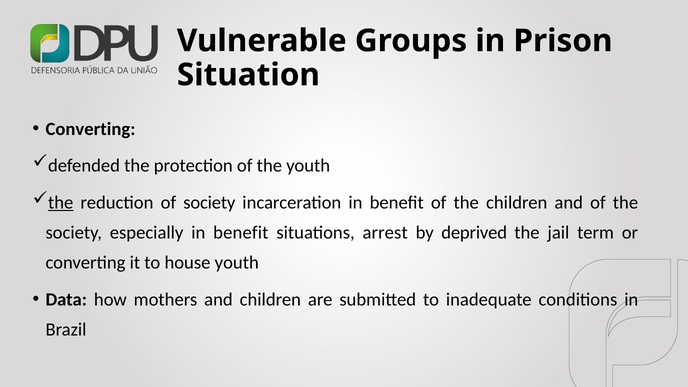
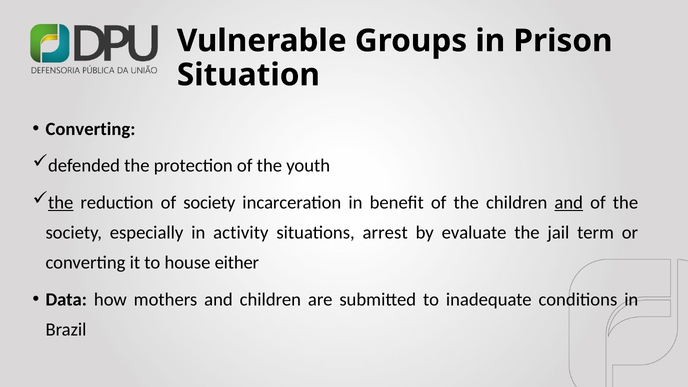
and at (569, 202) underline: none -> present
especially in benefit: benefit -> activity
deprived: deprived -> evaluate
house youth: youth -> either
